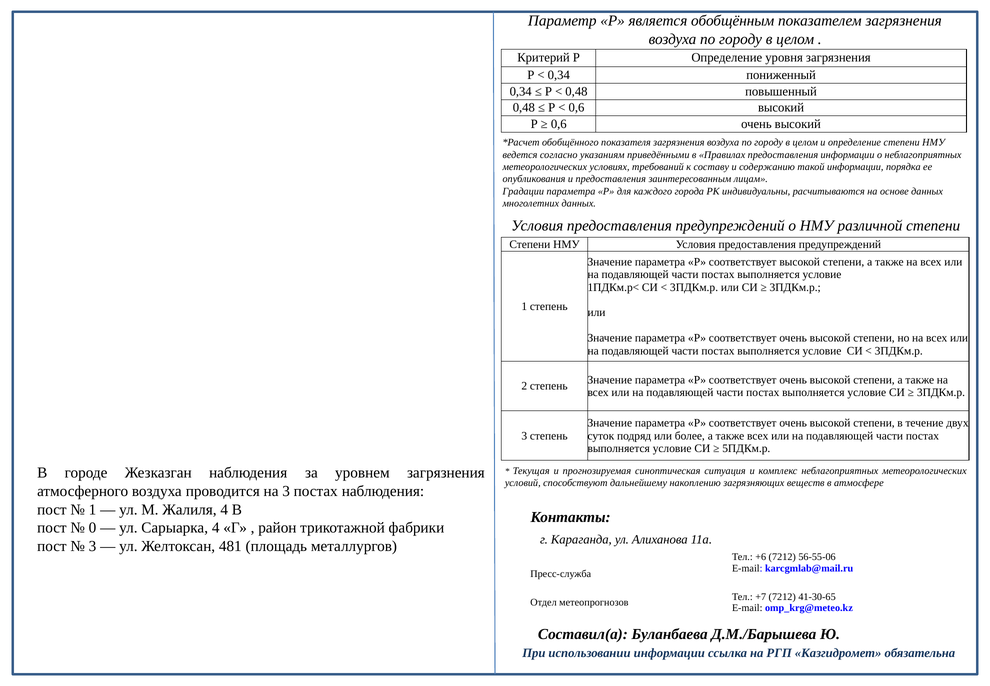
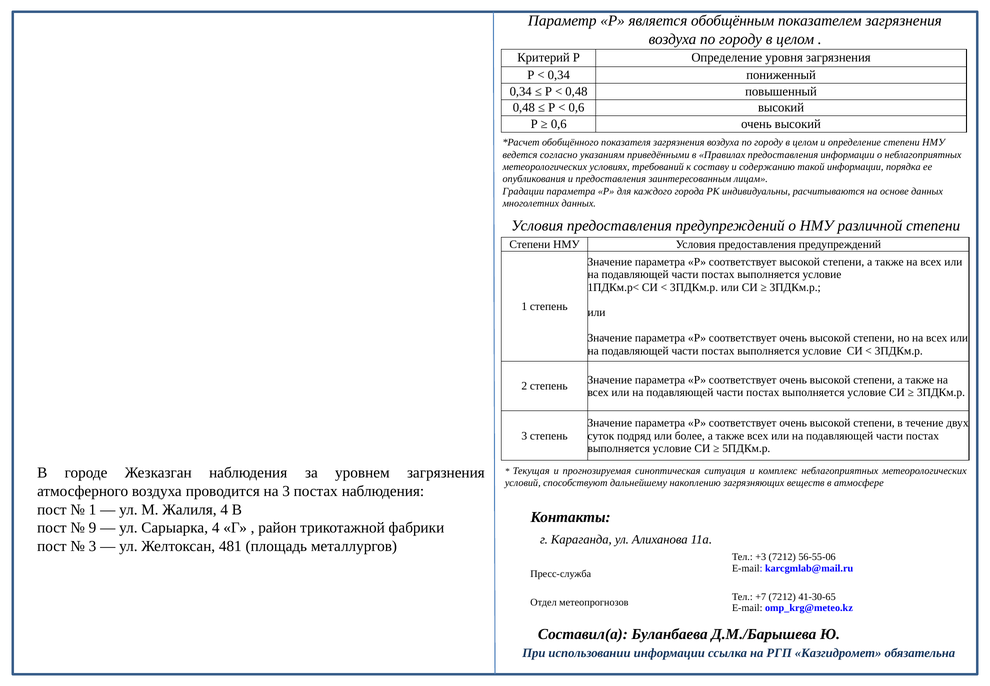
0: 0 -> 9
+6: +6 -> +3
